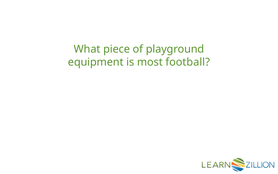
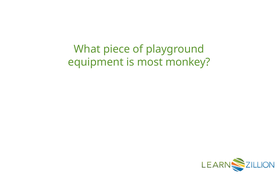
football: football -> monkey
